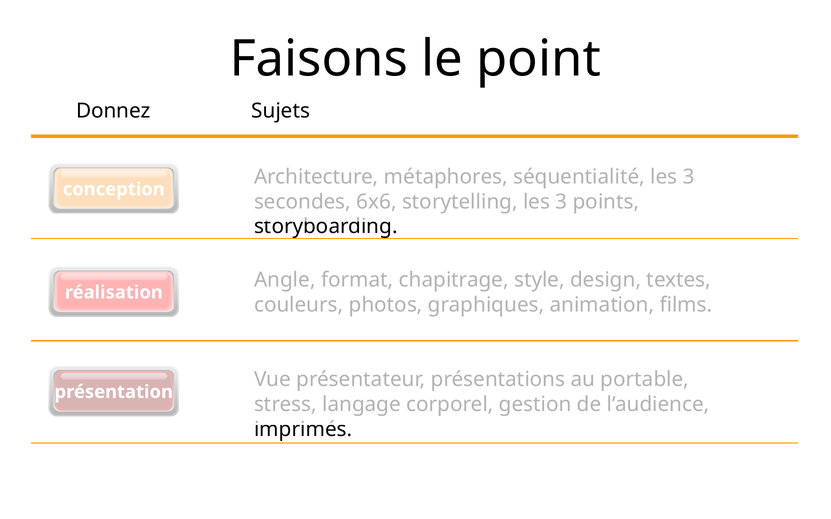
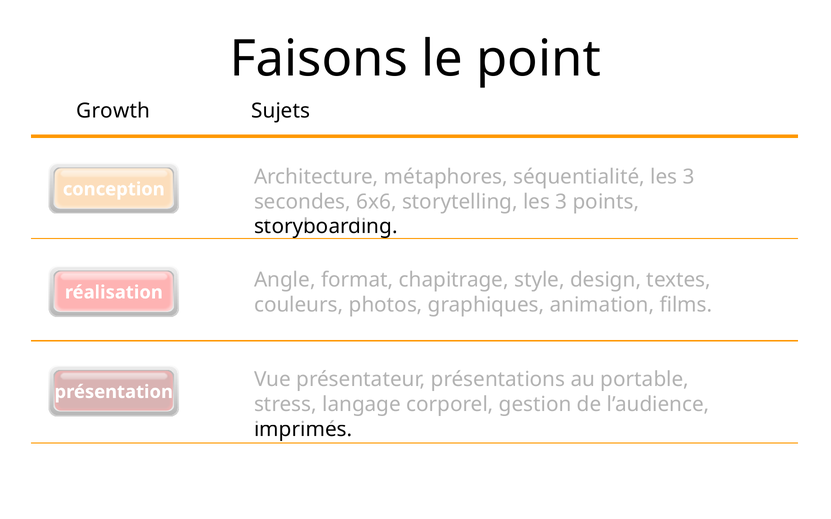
Donnez: Donnez -> Growth
